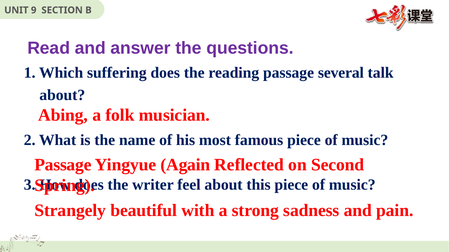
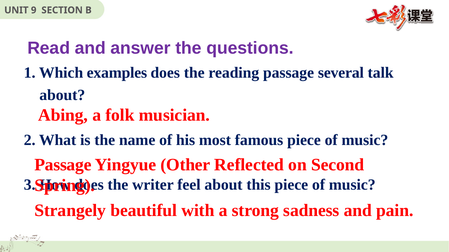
suffering: suffering -> examples
Again: Again -> Other
